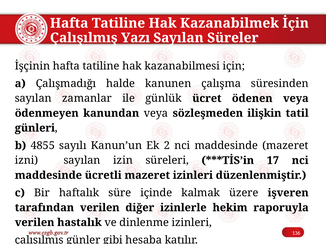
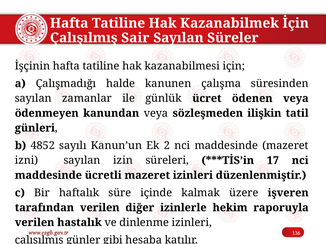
Yazı: Yazı -> Sair
4855: 4855 -> 4852
